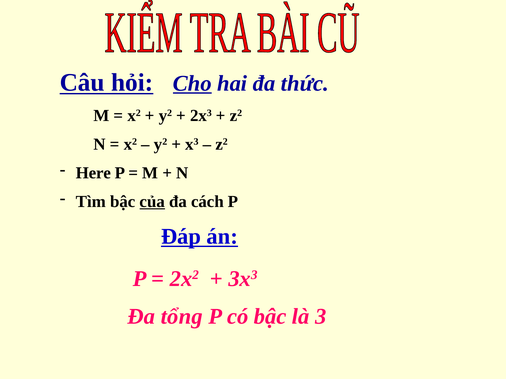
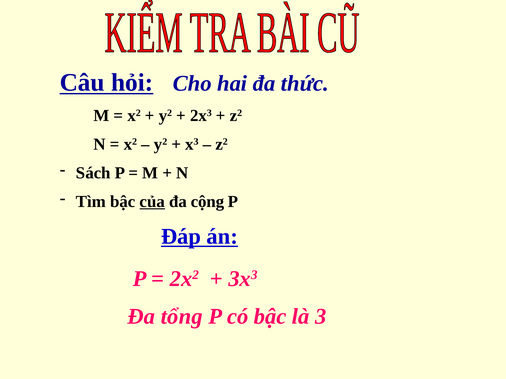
Cho underline: present -> none
Here: Here -> Sách
cách: cách -> cộng
